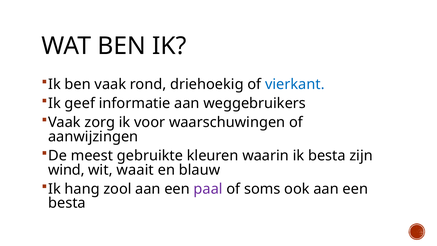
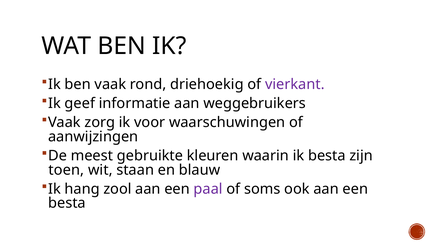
vierkant colour: blue -> purple
wind: wind -> toen
waait: waait -> staan
